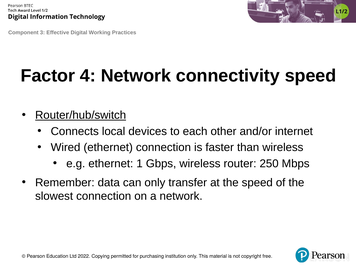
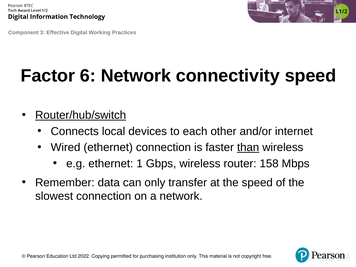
4: 4 -> 6
than underline: none -> present
250: 250 -> 158
